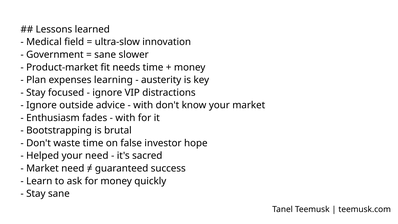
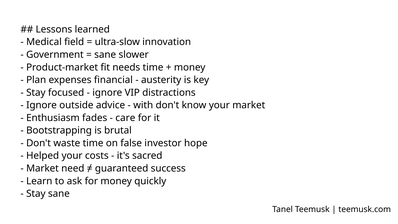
learning: learning -> financial
with at (125, 118): with -> care
your need: need -> costs
